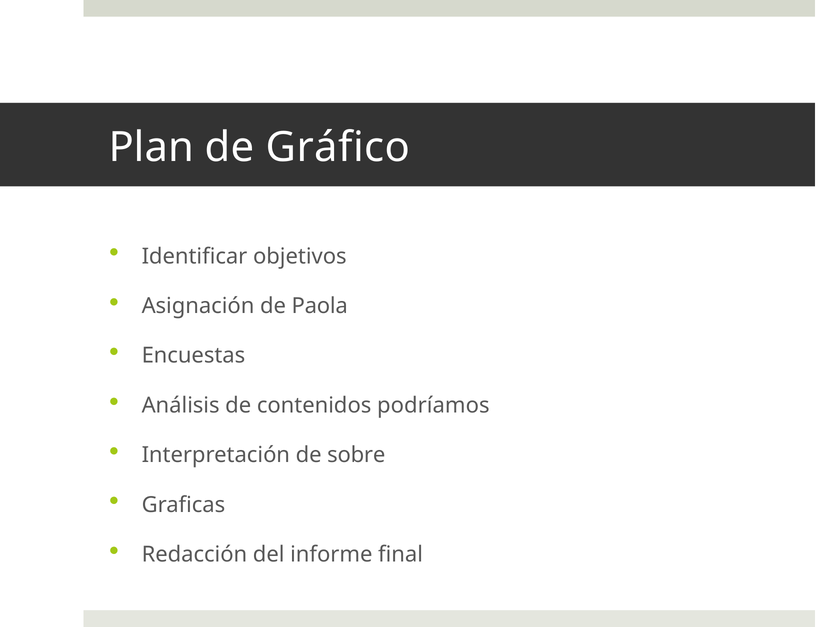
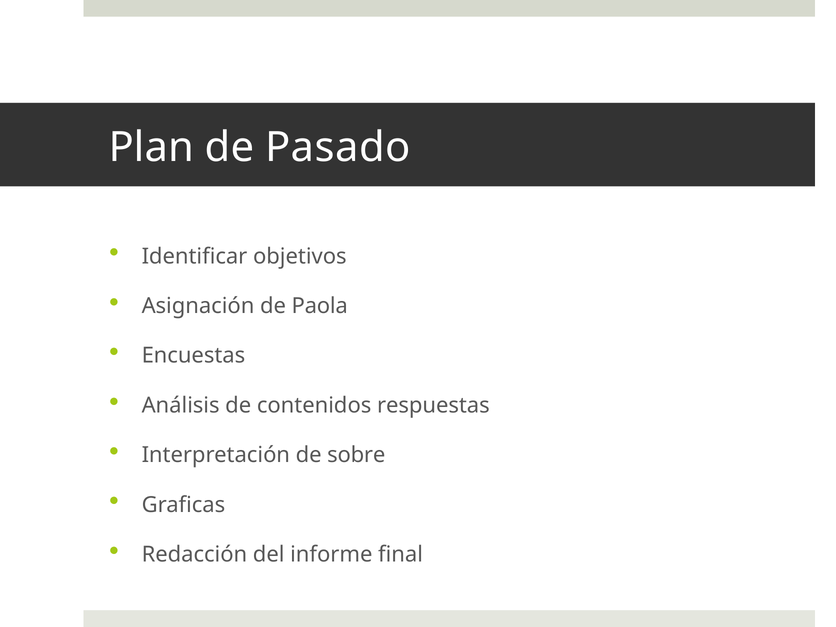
Gráfico: Gráfico -> Pasado
podríamos: podríamos -> respuestas
